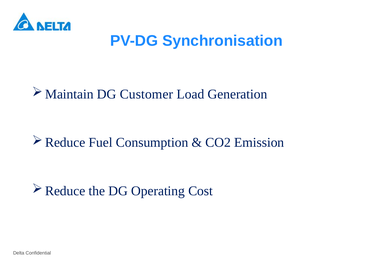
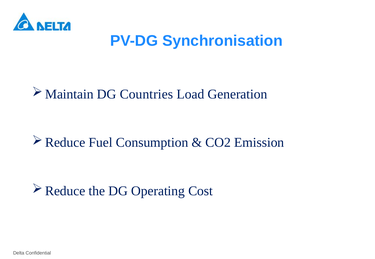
Customer: Customer -> Countries
